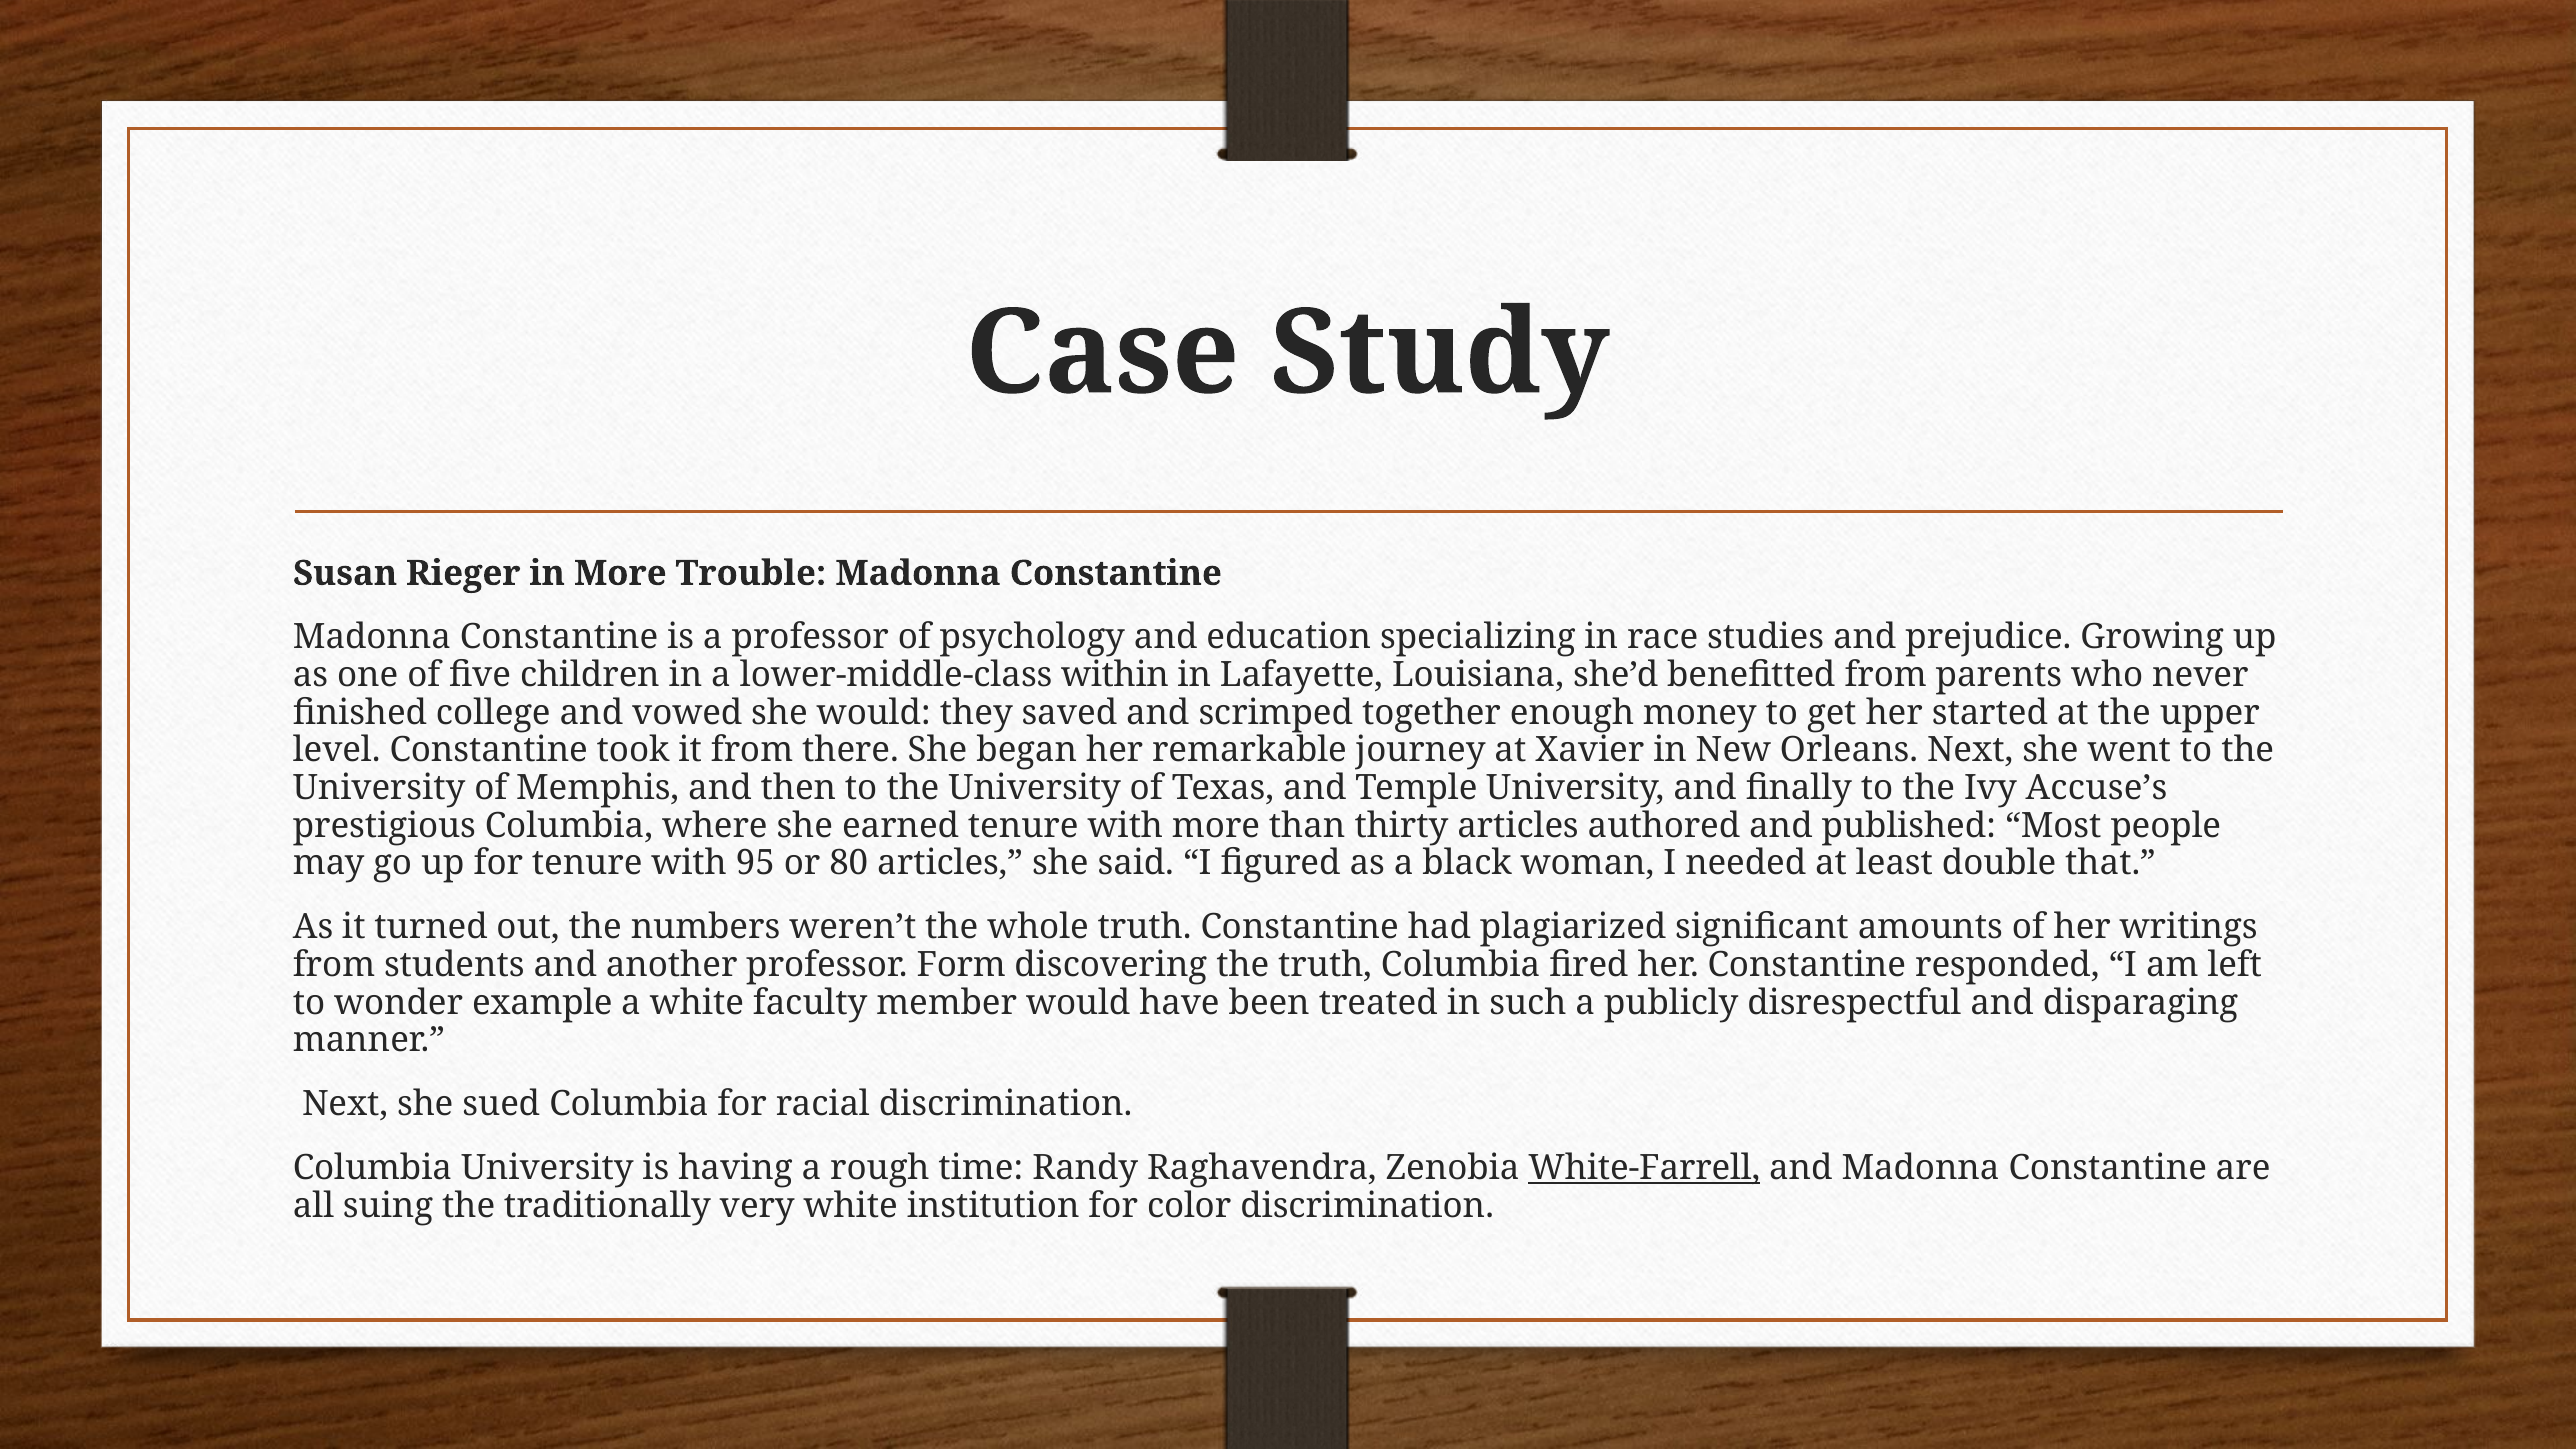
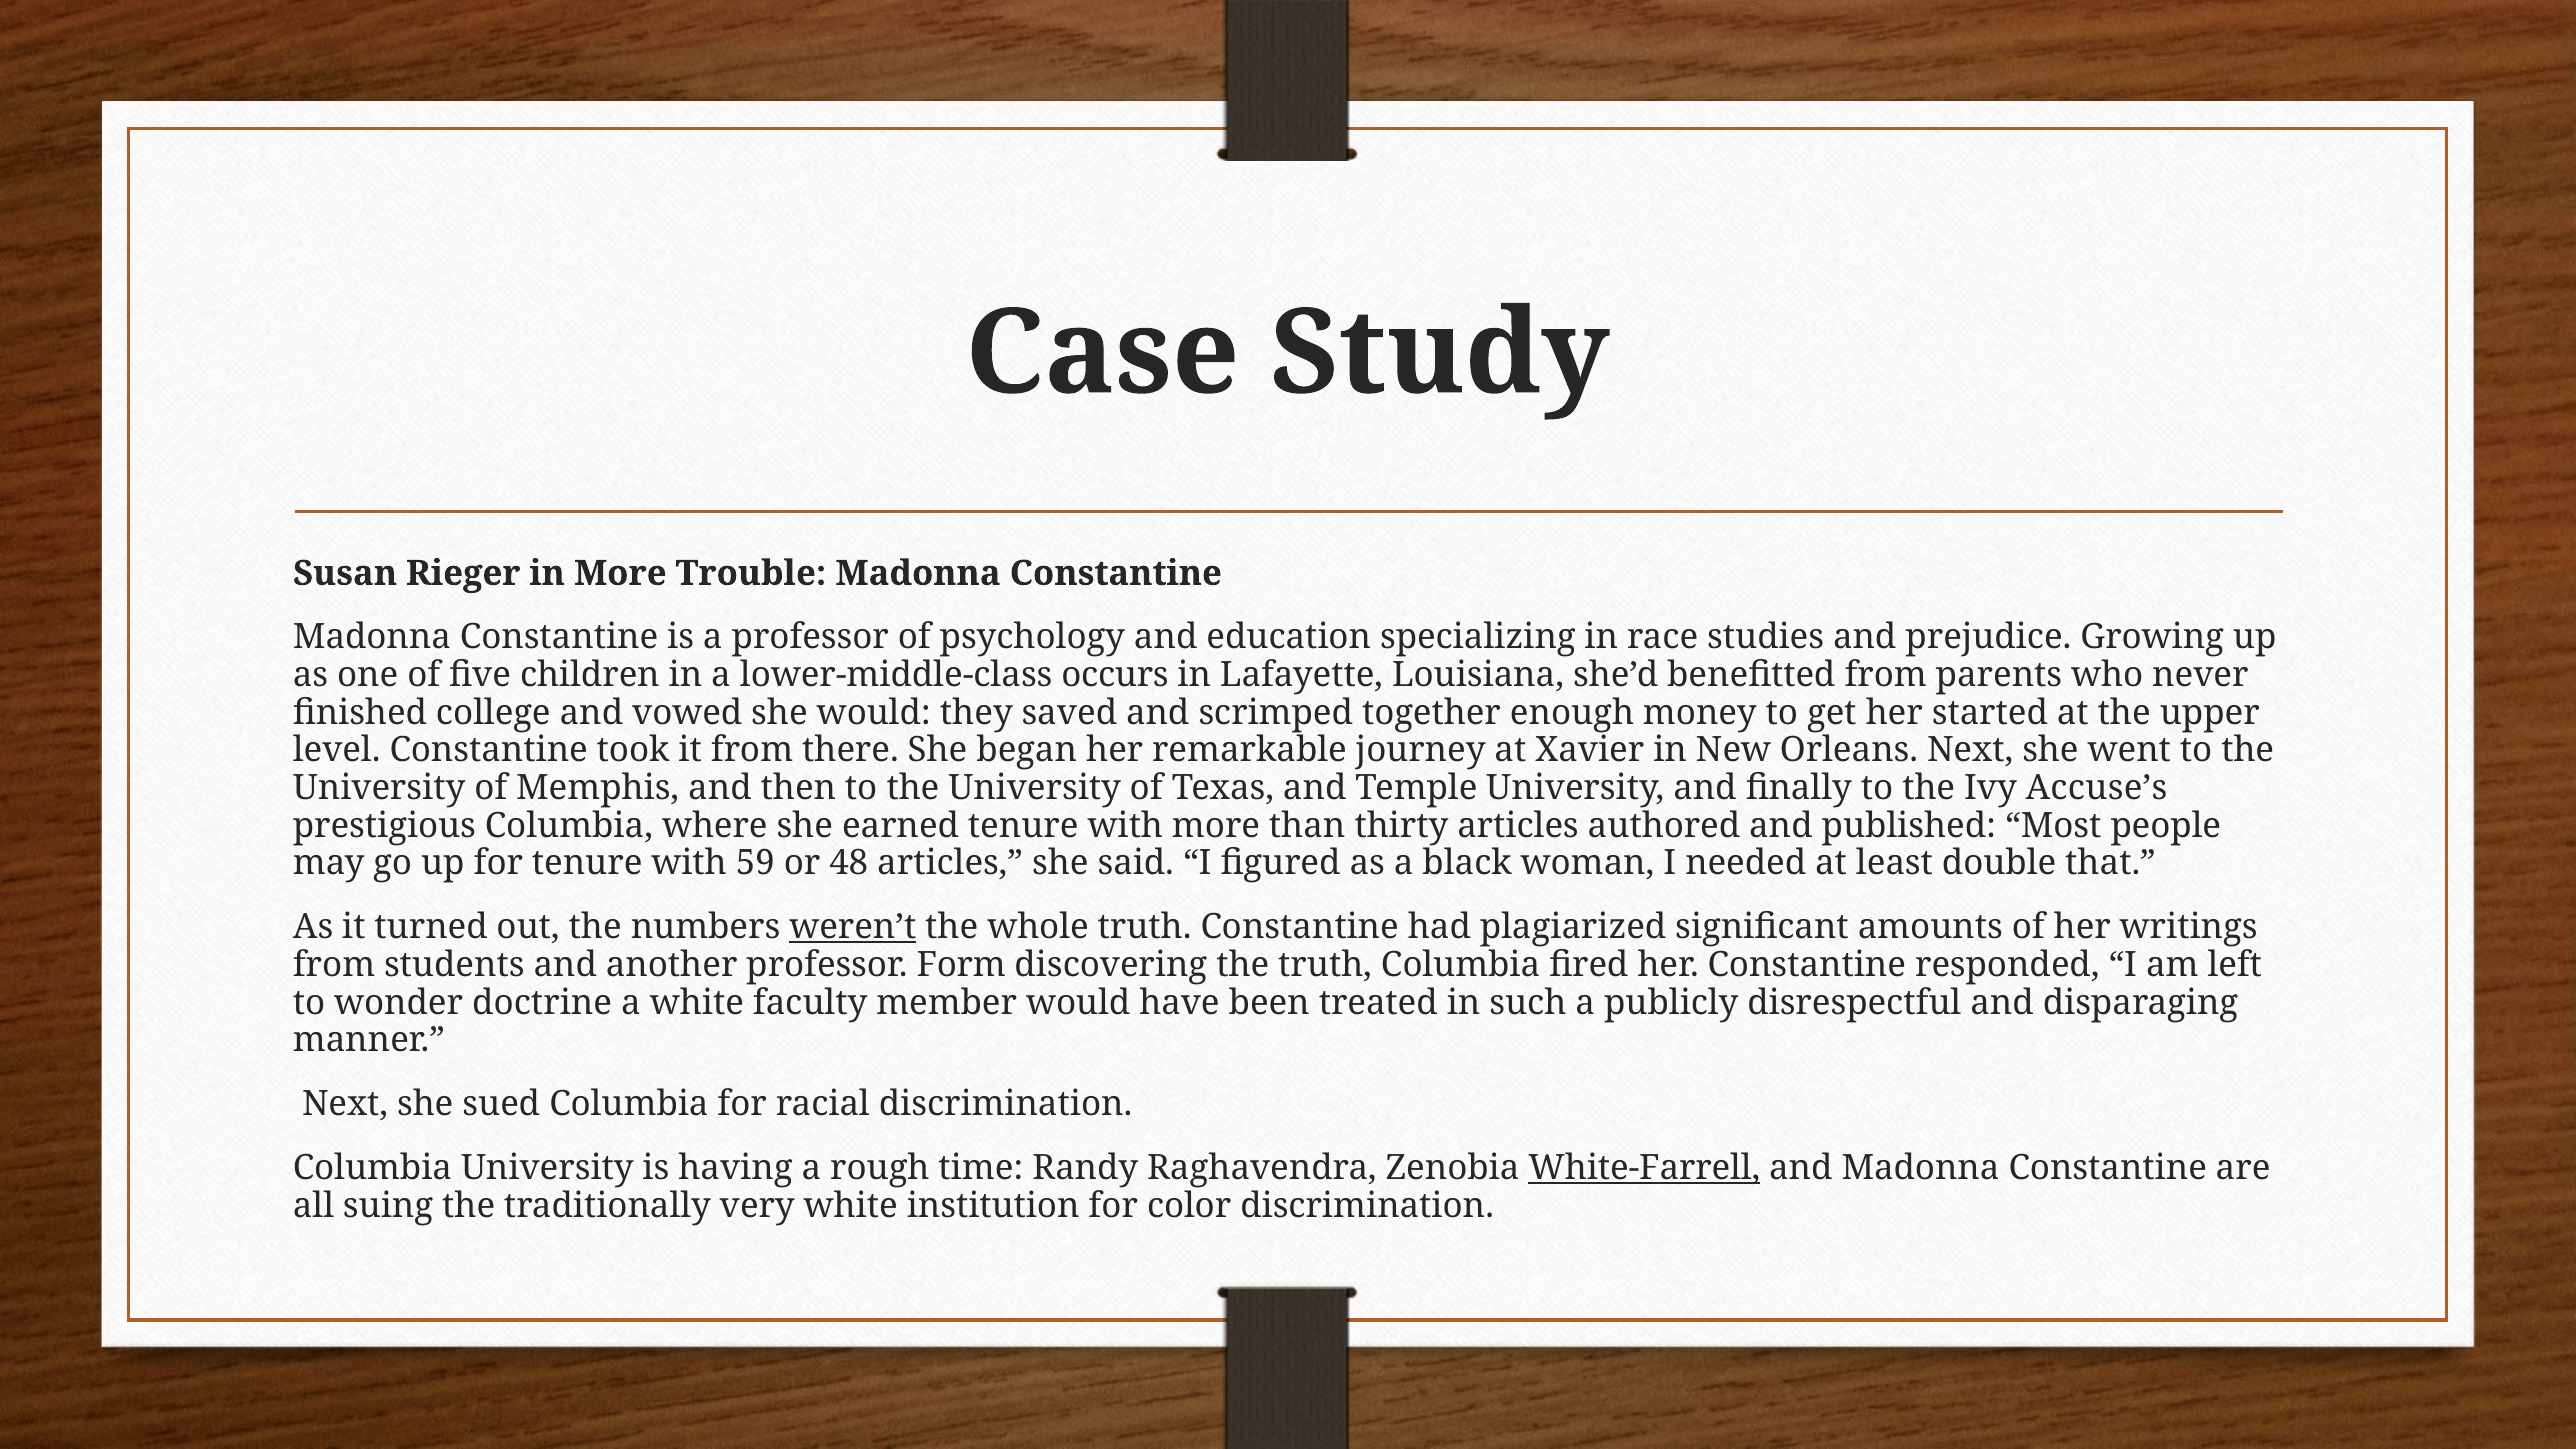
within: within -> occurs
95: 95 -> 59
80: 80 -> 48
weren’t underline: none -> present
example: example -> doctrine
